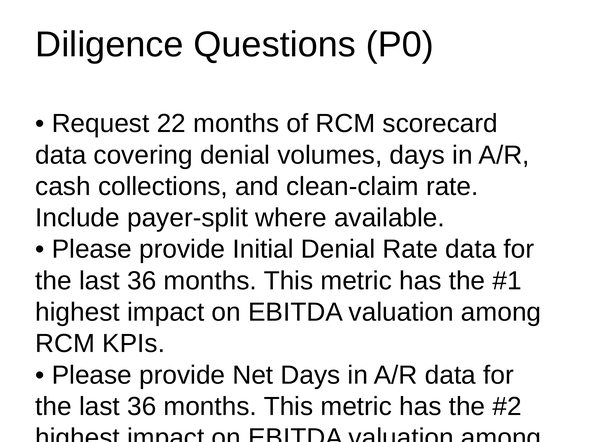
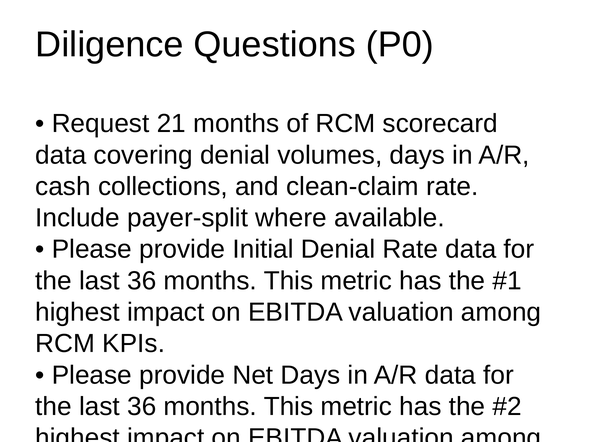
22: 22 -> 21
